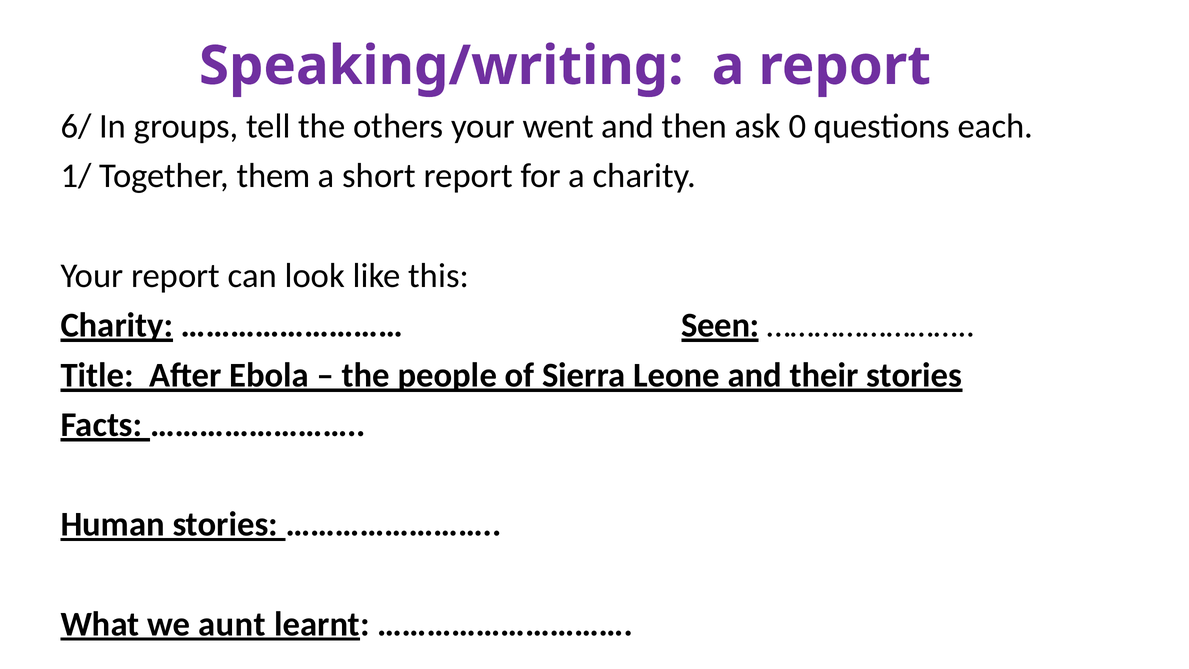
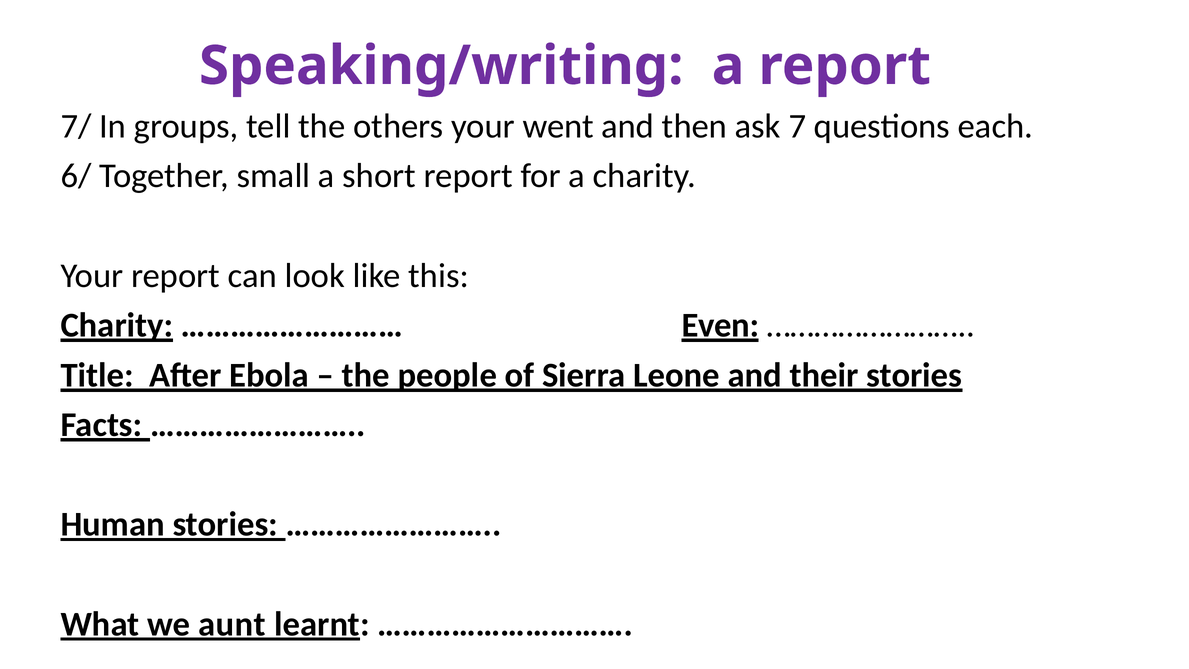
6/: 6/ -> 7/
0: 0 -> 7
1/: 1/ -> 6/
them: them -> small
Seen: Seen -> Even
